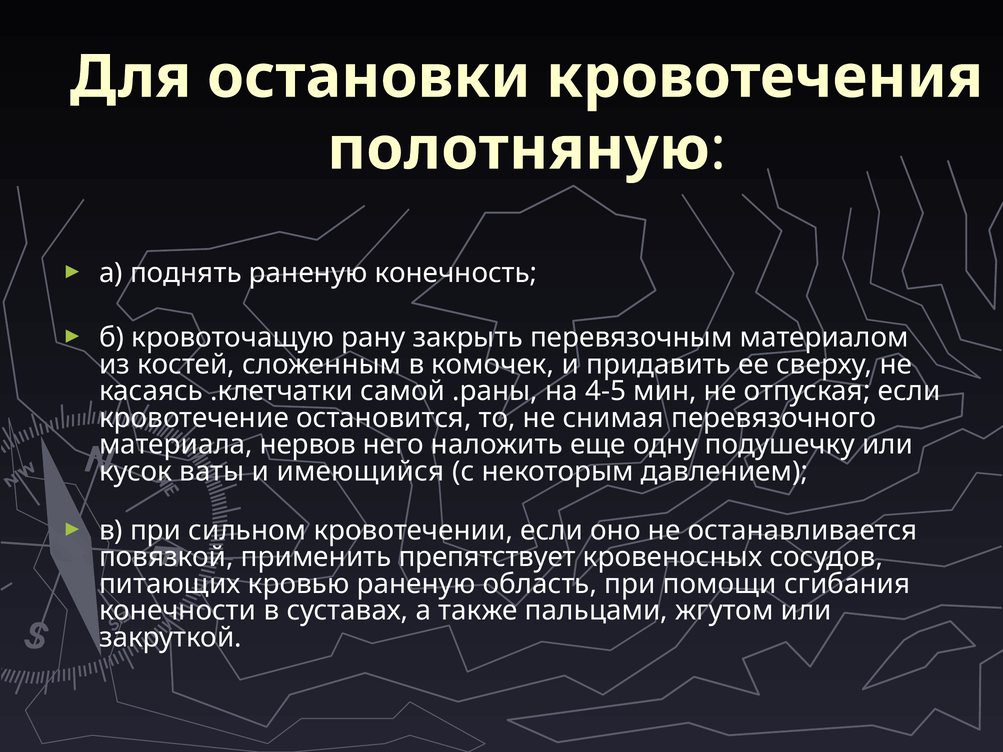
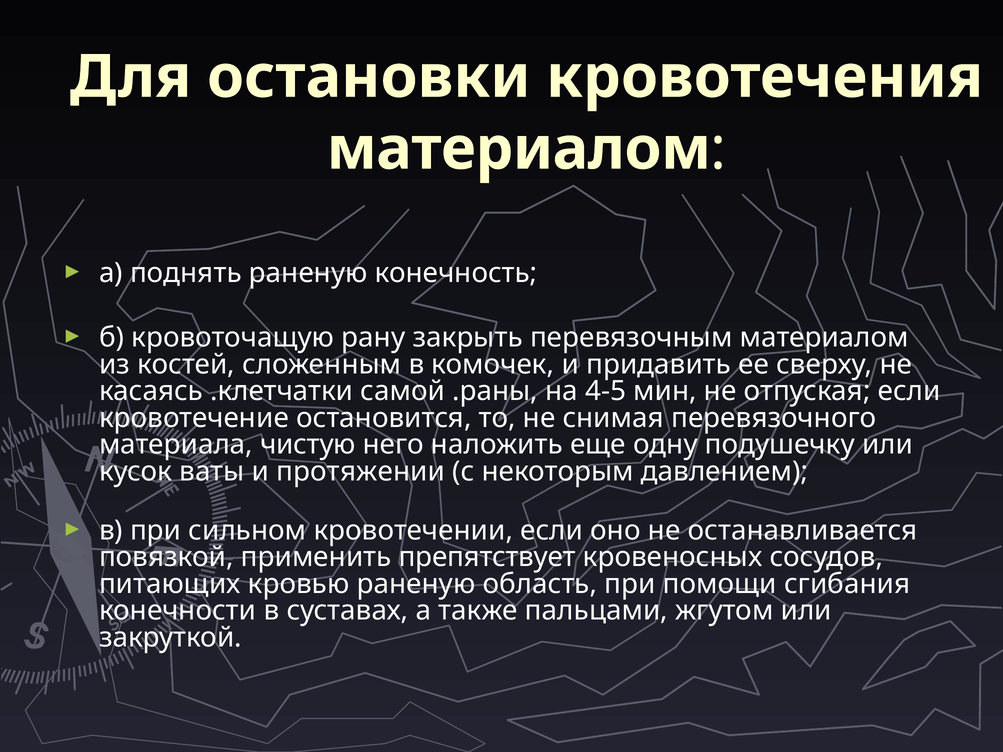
полотняную at (519, 149): полотняную -> материалом
нервов: нервов -> чистую
имеющийся: имеющийся -> протяжении
